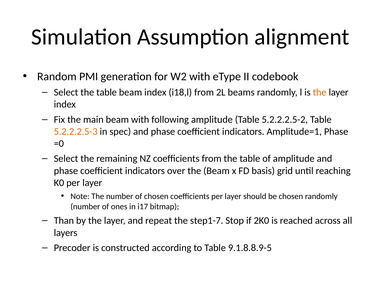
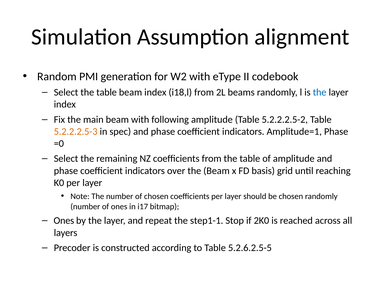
the at (320, 92) colour: orange -> blue
Than at (64, 220): Than -> Ones
step1-7: step1-7 -> step1-1
9.1.8.8.9-5: 9.1.8.8.9-5 -> 5.2.6.2.5-5
